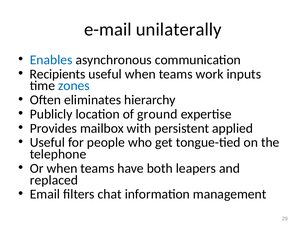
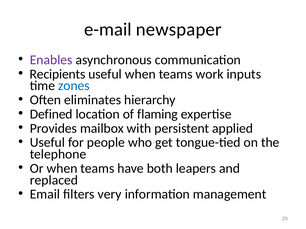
unilaterally: unilaterally -> newspaper
Enables colour: blue -> purple
Publicly: Publicly -> Defined
ground: ground -> flaming
chat: chat -> very
